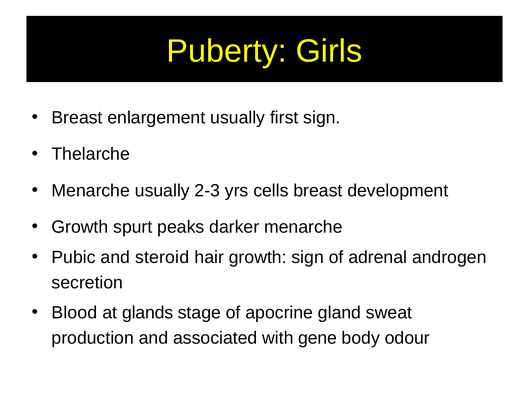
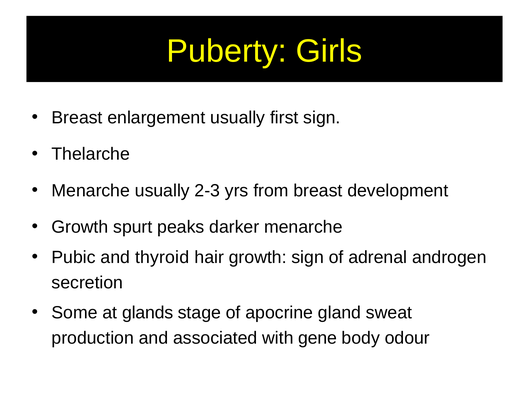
cells: cells -> from
steroid: steroid -> thyroid
Blood: Blood -> Some
